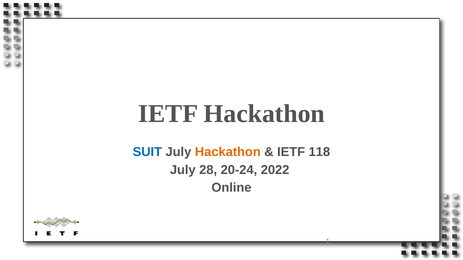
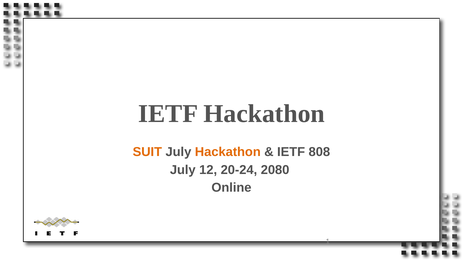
SUIT colour: blue -> orange
118: 118 -> 808
28: 28 -> 12
2022: 2022 -> 2080
